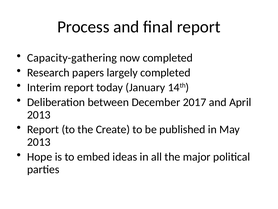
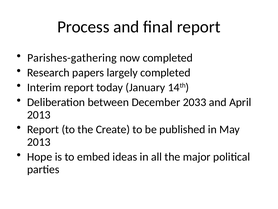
Capacity-gathering: Capacity-gathering -> Parishes-gathering
2017: 2017 -> 2033
